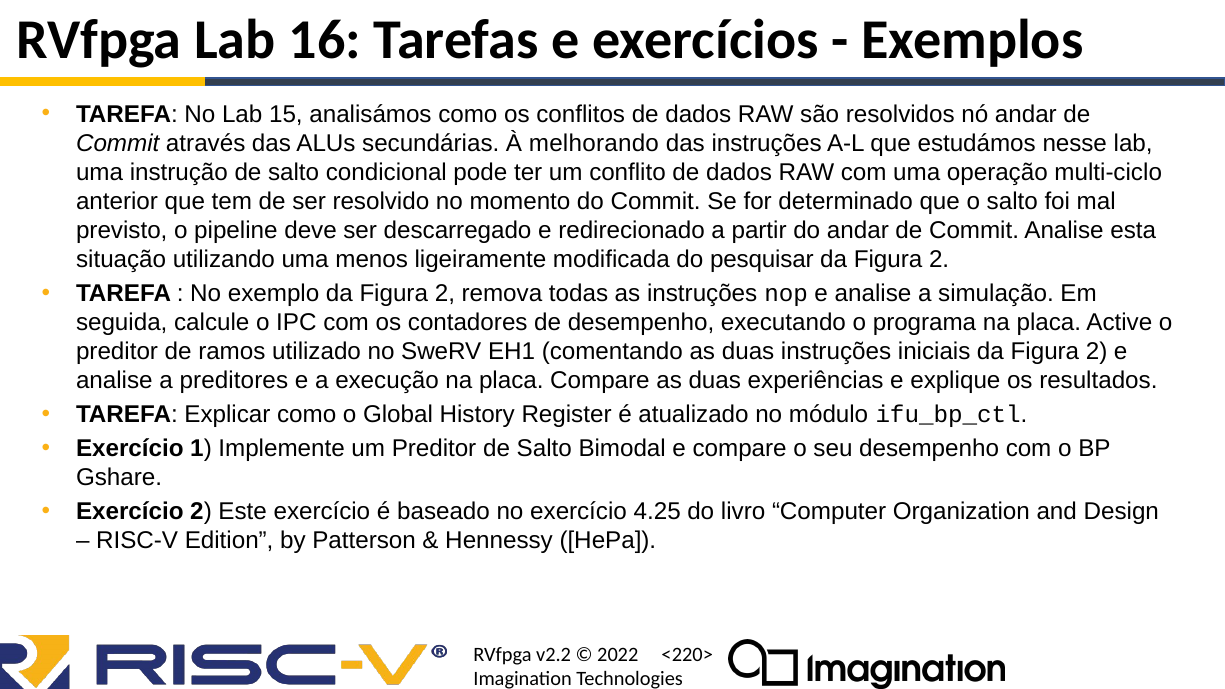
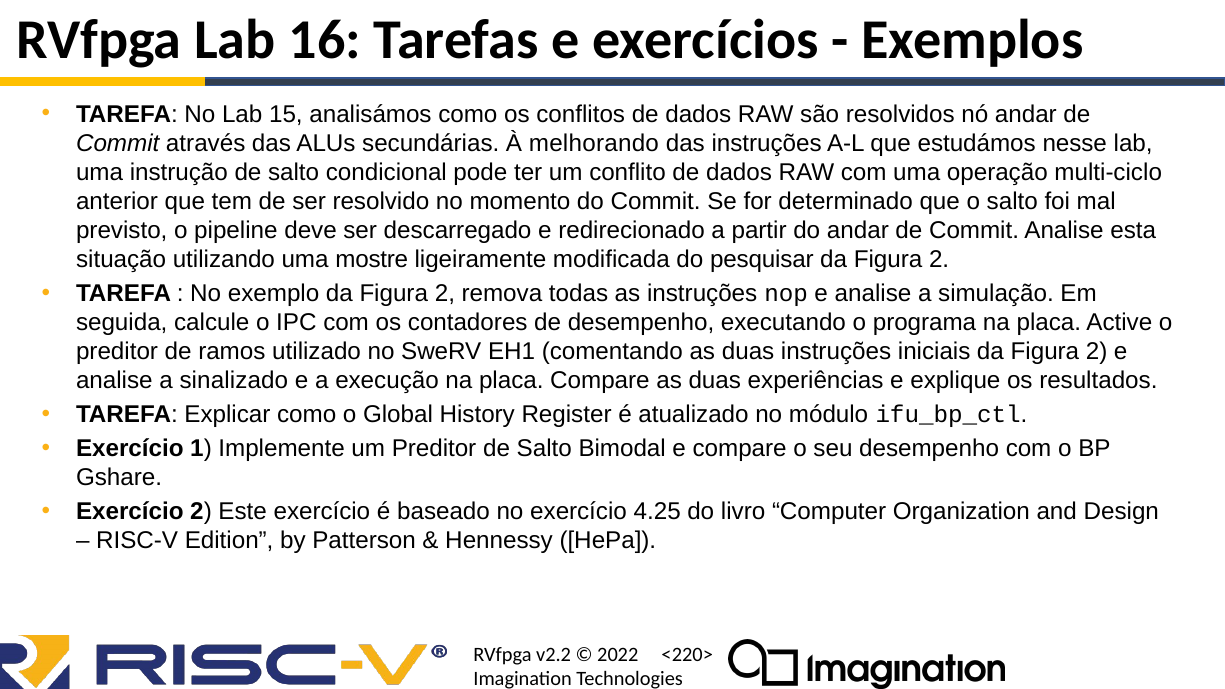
menos: menos -> mostre
preditores: preditores -> sinalizado
